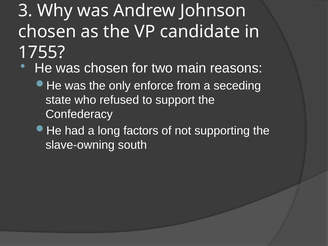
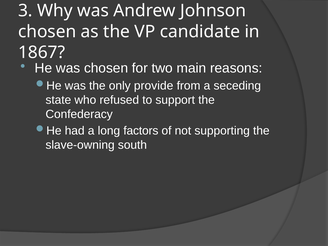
1755: 1755 -> 1867
enforce: enforce -> provide
